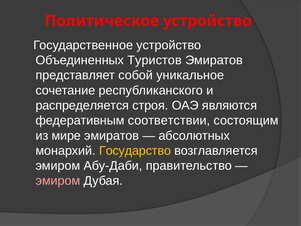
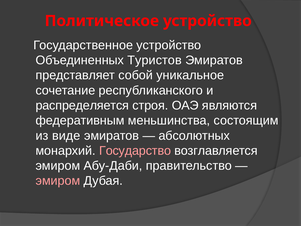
соответствии: соответствии -> меньшинства
мире: мире -> виде
Государство colour: yellow -> pink
